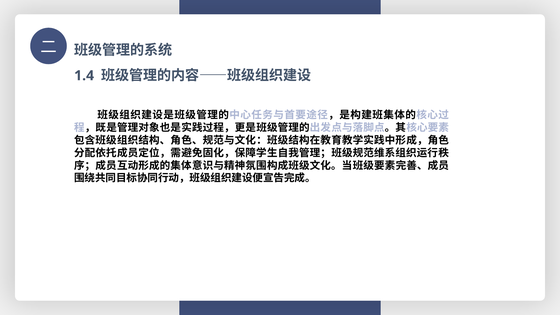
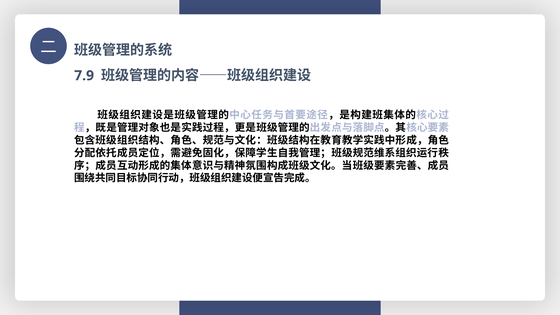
1.4: 1.4 -> 7.9
